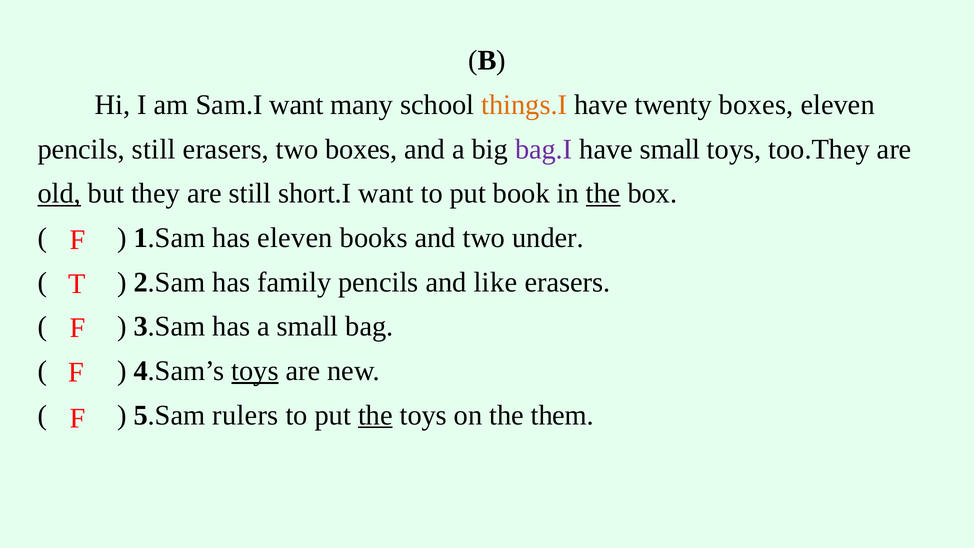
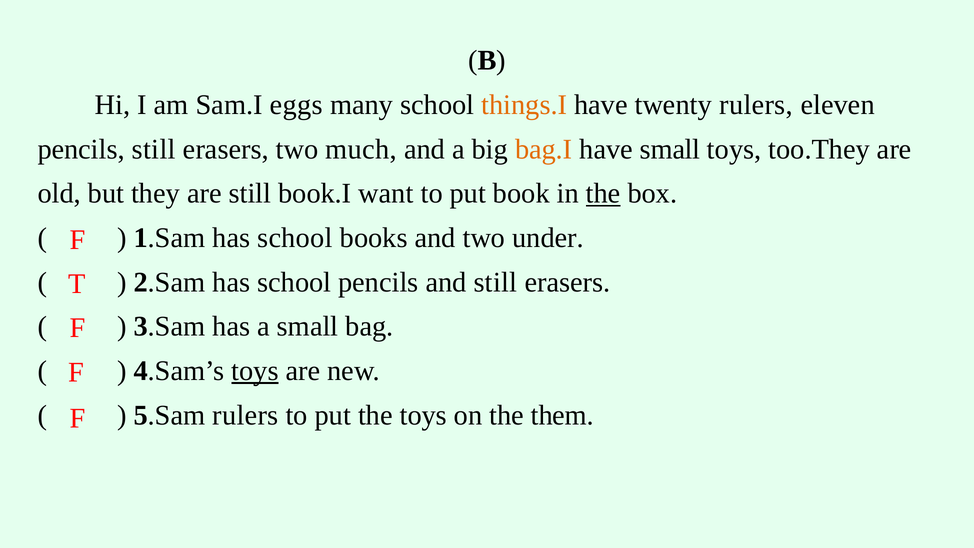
Sam.I want: want -> eggs
twenty boxes: boxes -> rulers
two boxes: boxes -> much
bag.I colour: purple -> orange
old underline: present -> none
short.I: short.I -> book.I
1.Sam has eleven: eleven -> school
2.Sam has family: family -> school
and like: like -> still
the at (375, 415) underline: present -> none
